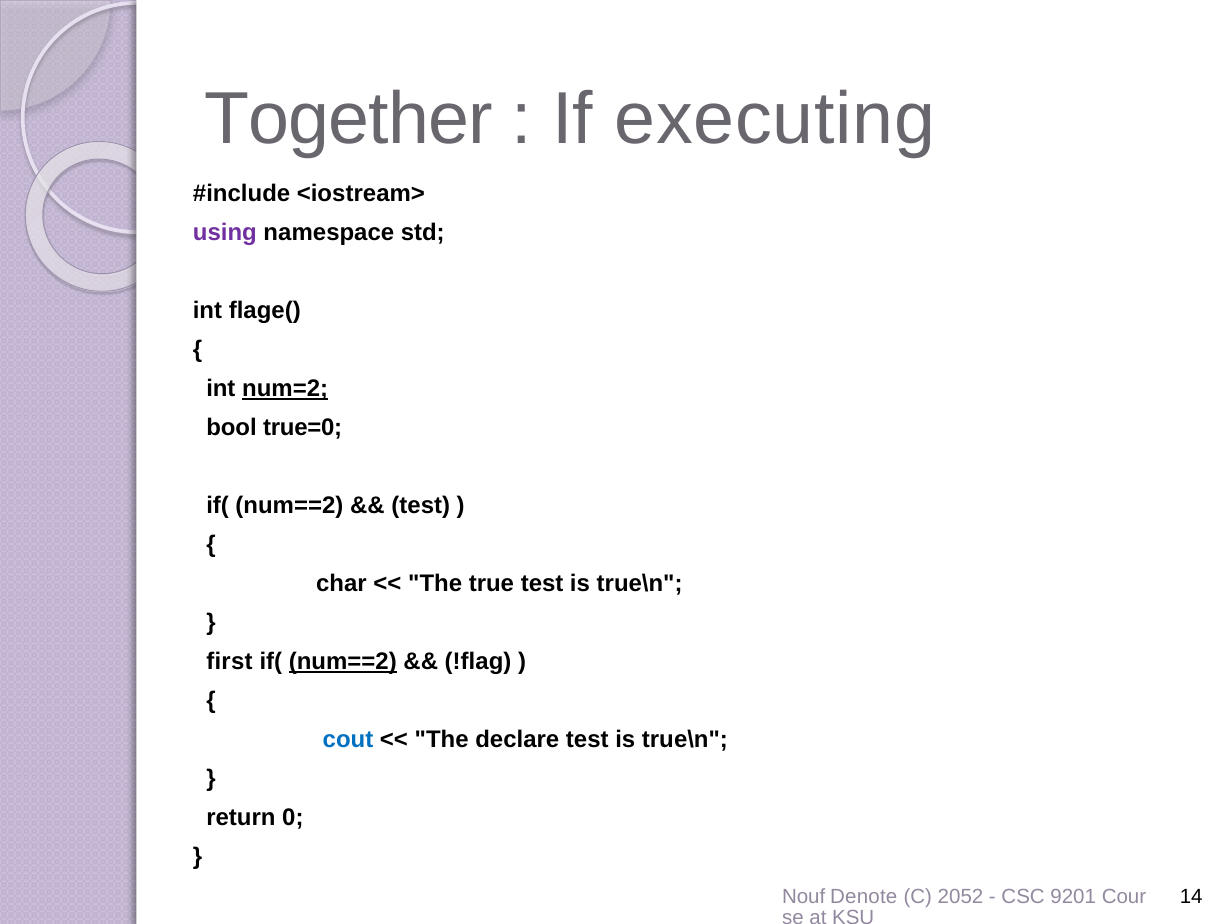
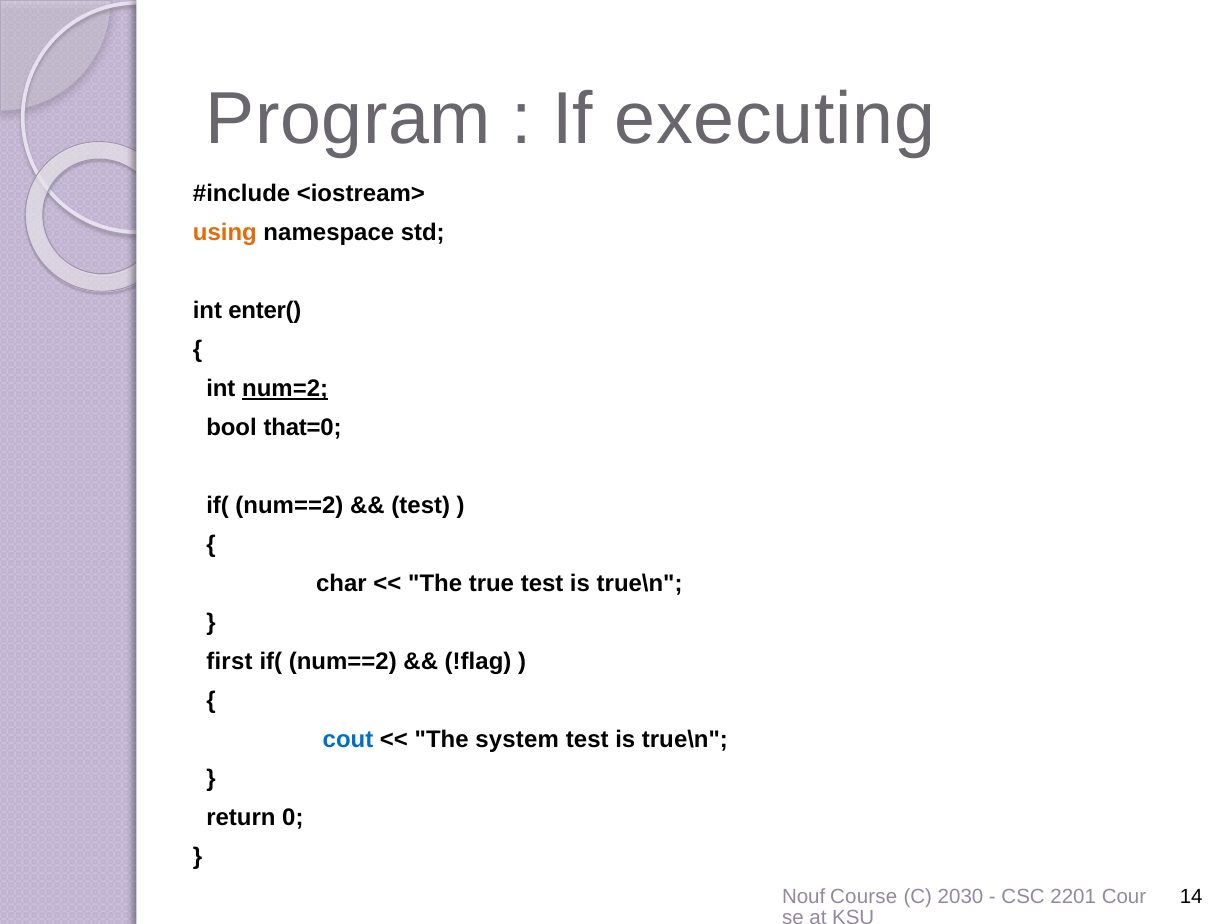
Together: Together -> Program
using colour: purple -> orange
flage(: flage( -> enter(
true=0: true=0 -> that=0
num==2 at (343, 662) underline: present -> none
declare: declare -> system
Denote: Denote -> Course
2052: 2052 -> 2030
9201: 9201 -> 2201
